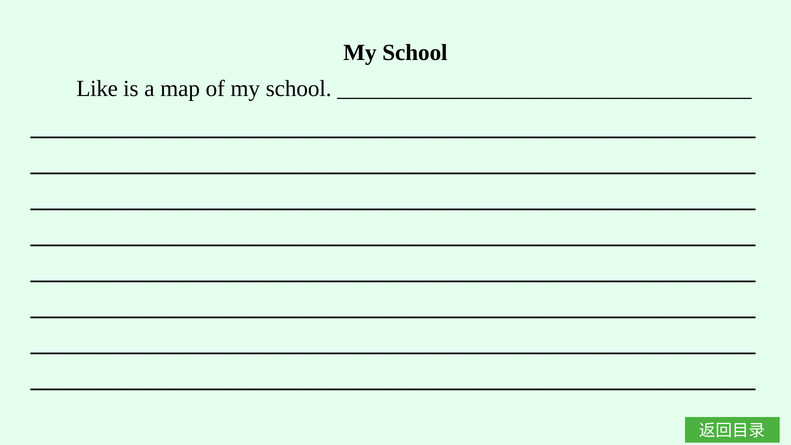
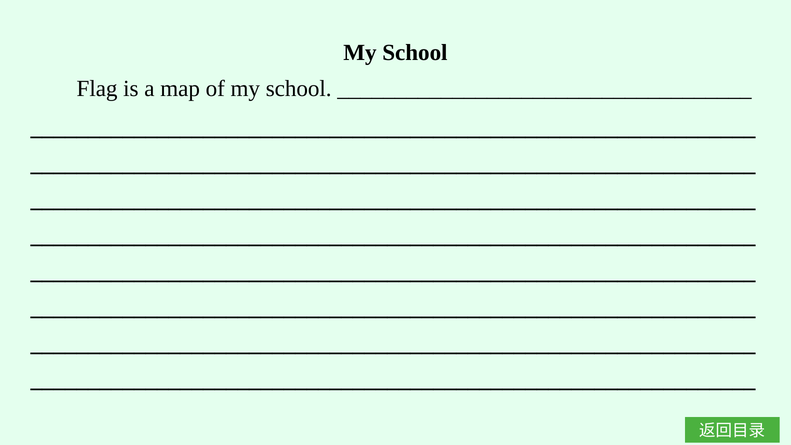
Like: Like -> Flag
